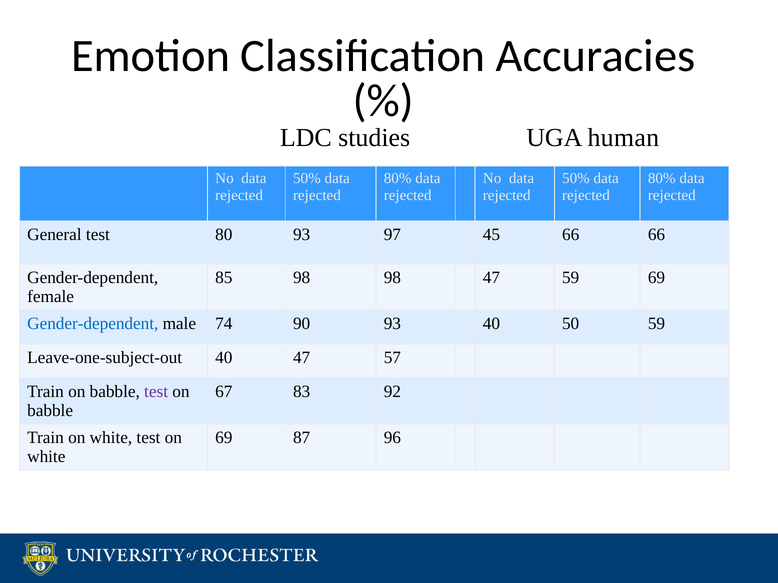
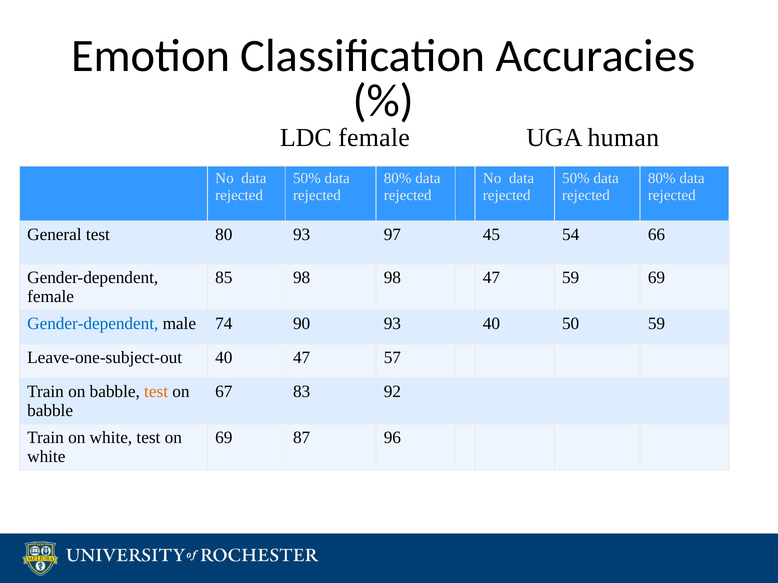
LDC studies: studies -> female
45 66: 66 -> 54
test at (156, 392) colour: purple -> orange
